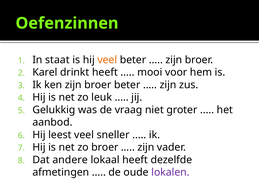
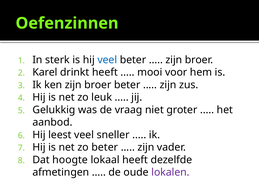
staat: staat -> sterk
veel at (107, 60) colour: orange -> blue
zo broer: broer -> beter
andere: andere -> hoogte
